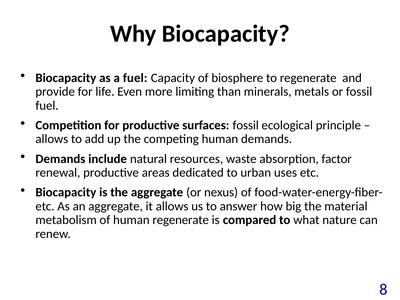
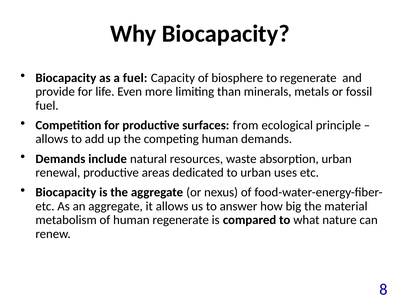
surfaces fossil: fossil -> from
absorption factor: factor -> urban
